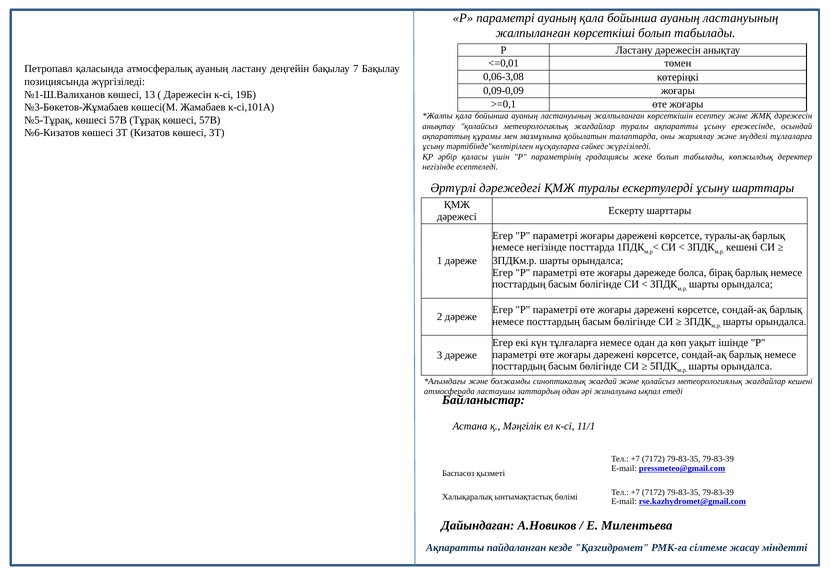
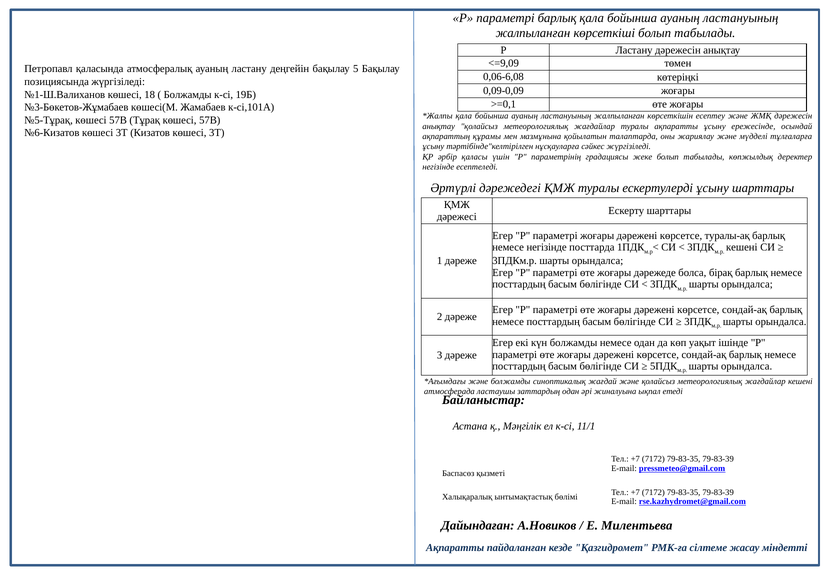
параметрі ауаның: ауаның -> барлық
<=0,01: <=0,01 -> <=9,09
7: 7 -> 5
0,06-3,08: 0,06-3,08 -> 0,06-6,08
13: 13 -> 18
Дәрежесін at (188, 94): Дәрежесін -> Болжамды
күн тұлғаларға: тұлғаларға -> болжамды
